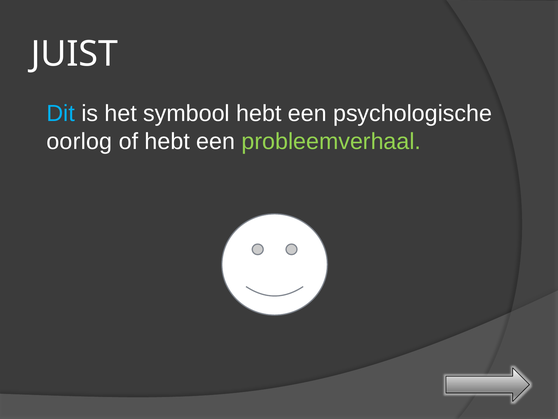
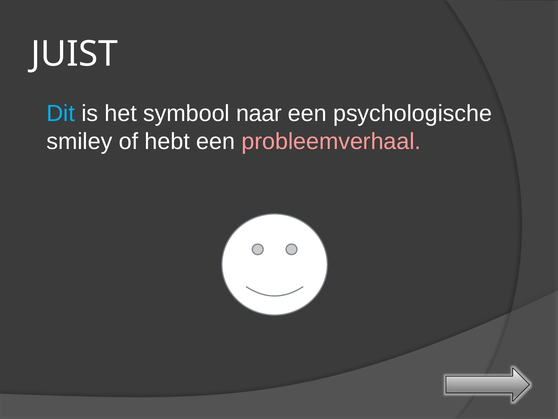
symbool hebt: hebt -> naar
oorlog: oorlog -> smiley
probleemverhaal colour: light green -> pink
